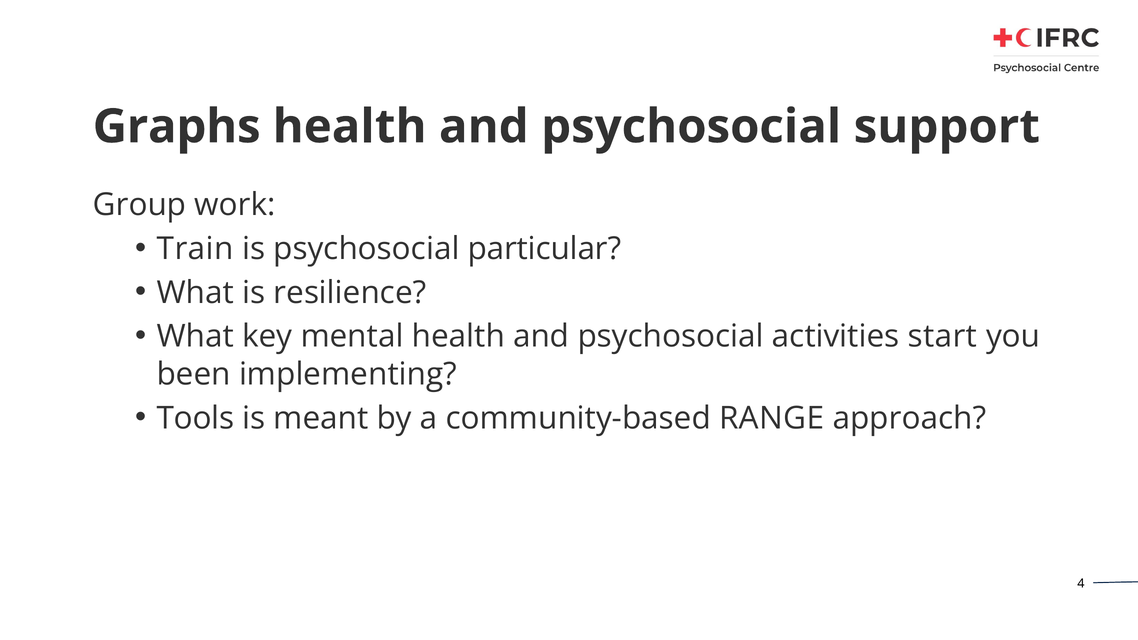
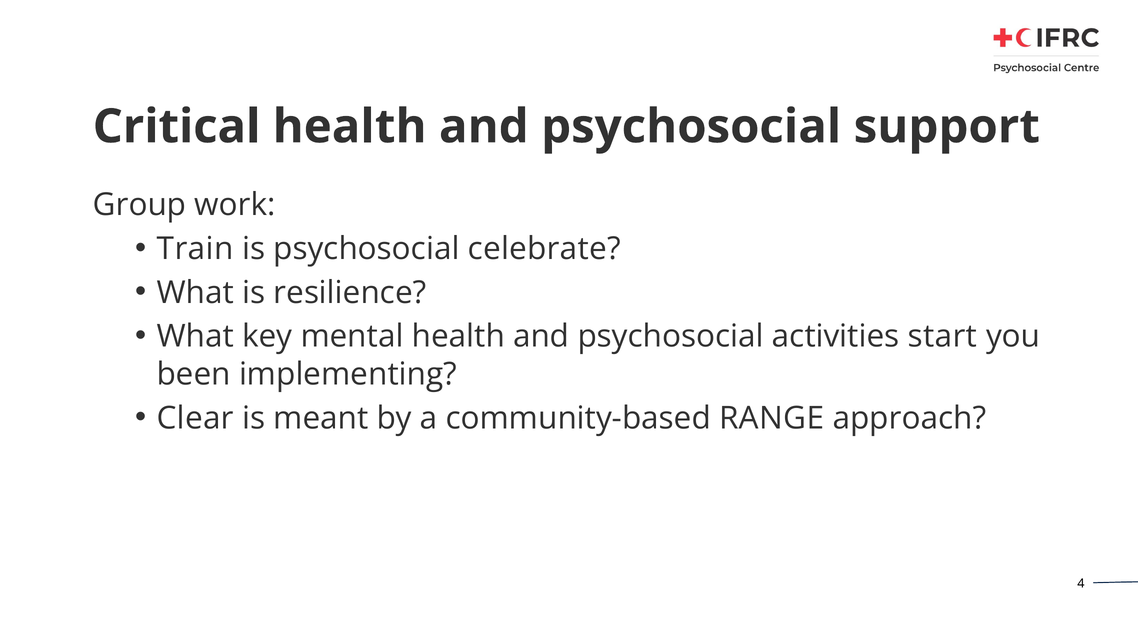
Graphs: Graphs -> Critical
particular: particular -> celebrate
Tools: Tools -> Clear
